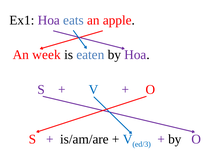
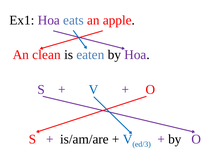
week: week -> clean
